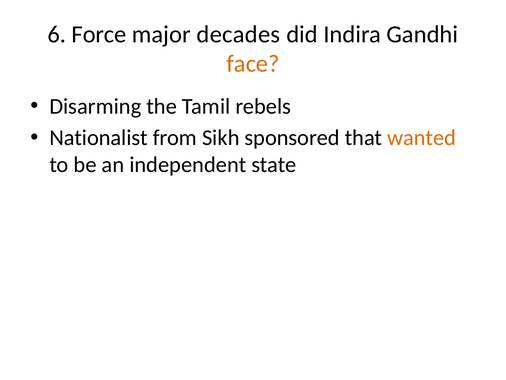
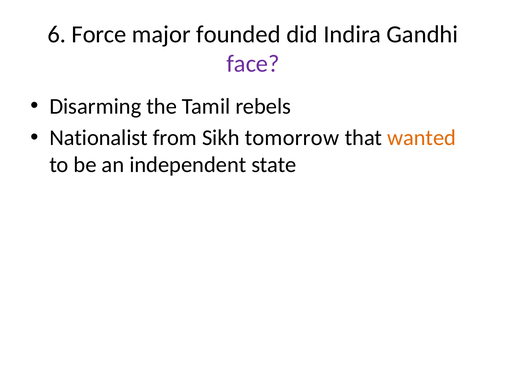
decades: decades -> founded
face colour: orange -> purple
sponsored: sponsored -> tomorrow
